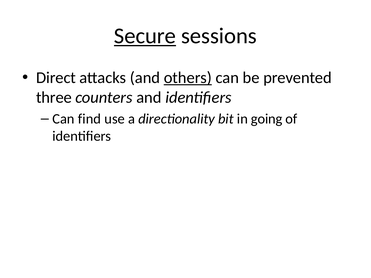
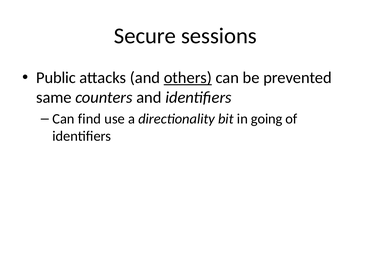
Secure underline: present -> none
Direct: Direct -> Public
three: three -> same
